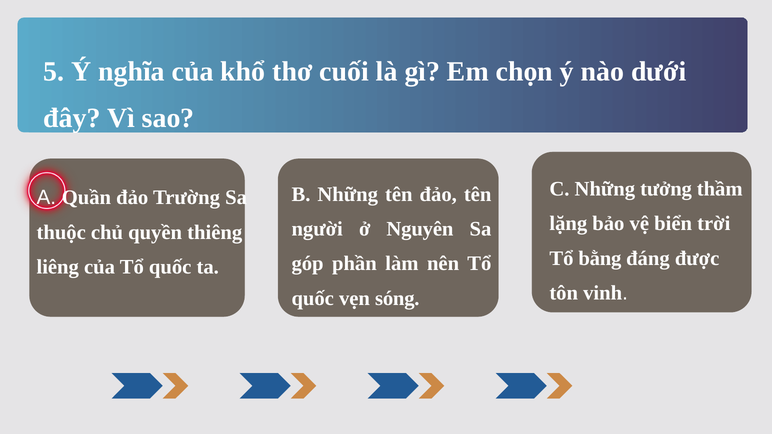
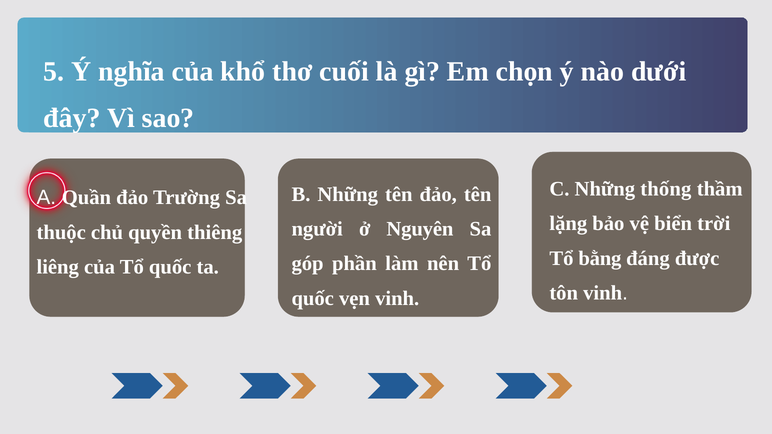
tưởng: tưởng -> thống
vẹn sóng: sóng -> vinh
